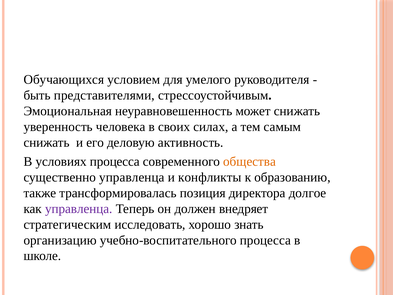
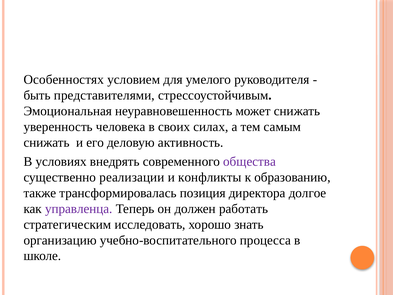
Обучающихся: Обучающихся -> Особенностях
условиях процесса: процесса -> внедрять
общества colour: orange -> purple
существенно управленца: управленца -> реализации
внедряет: внедряет -> работать
